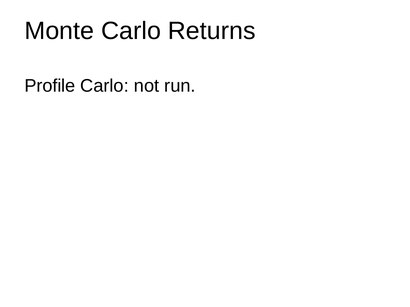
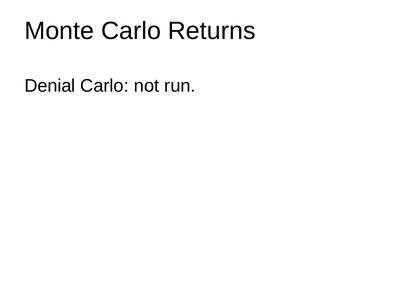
Profile: Profile -> Denial
